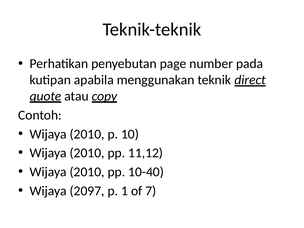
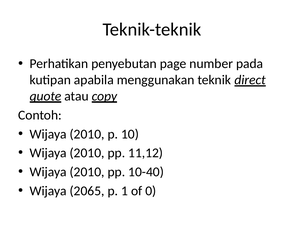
2097: 2097 -> 2065
7: 7 -> 0
